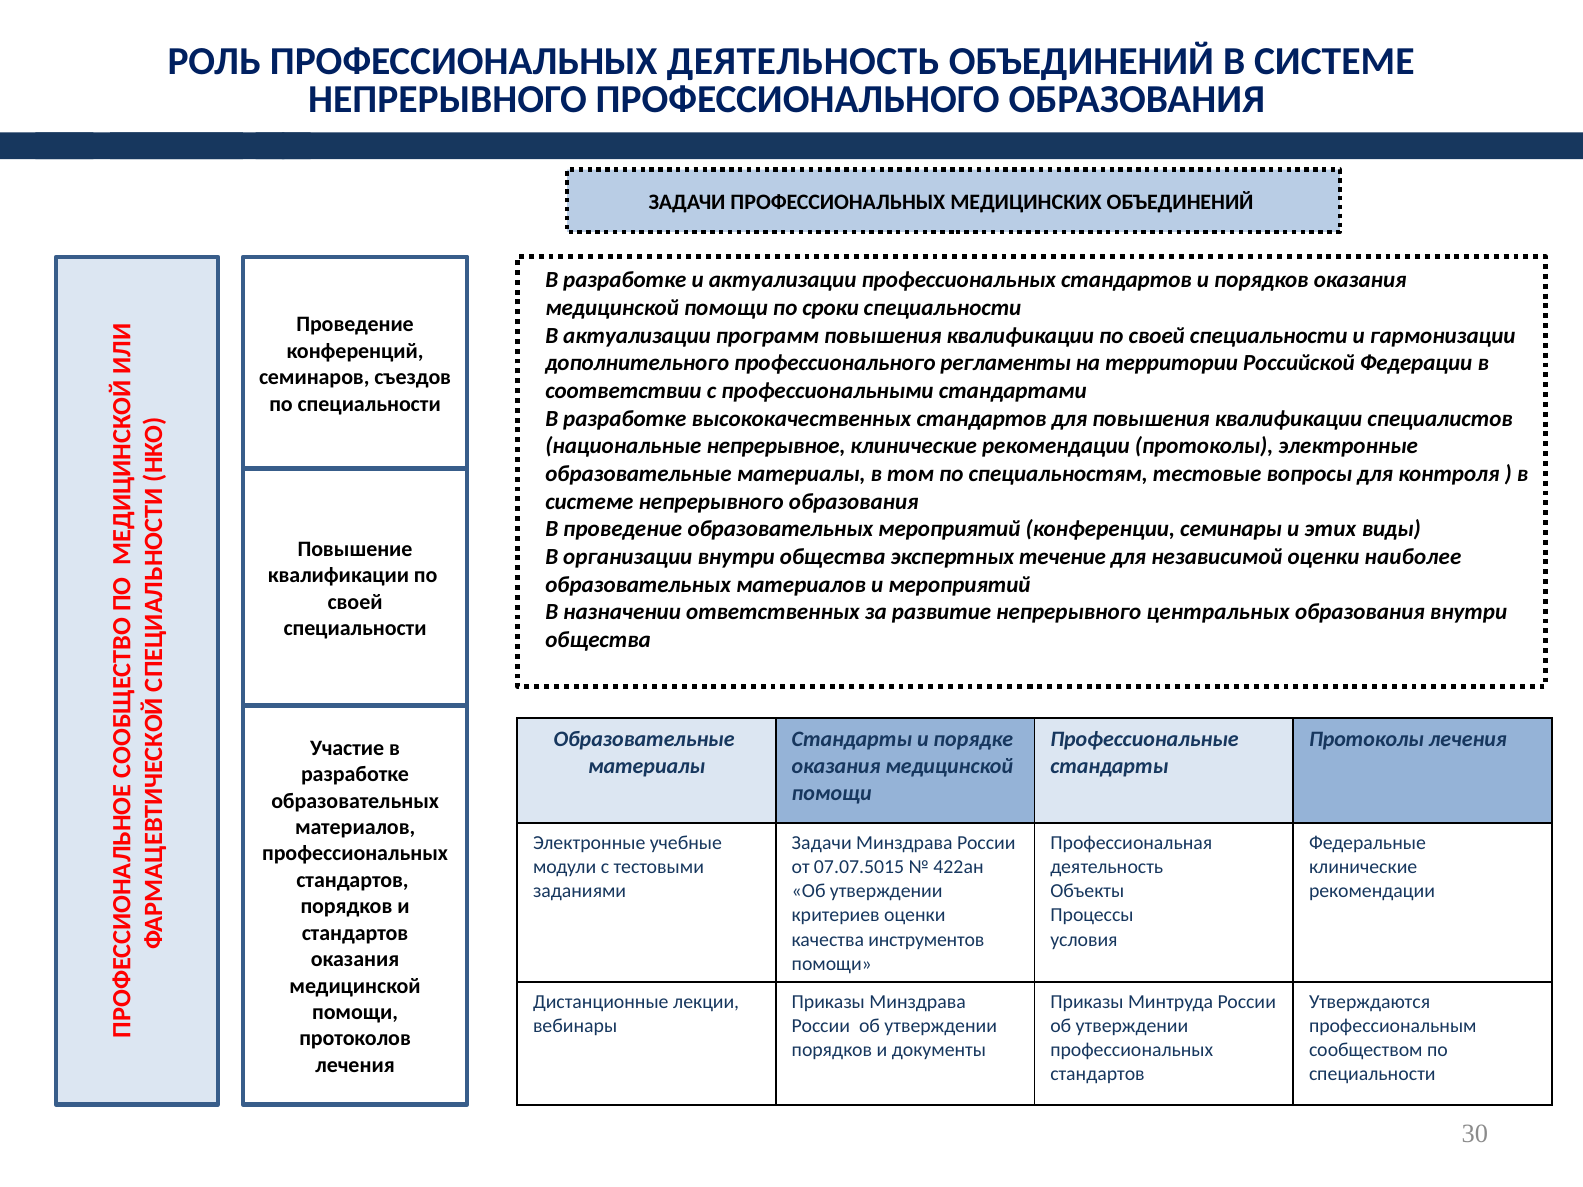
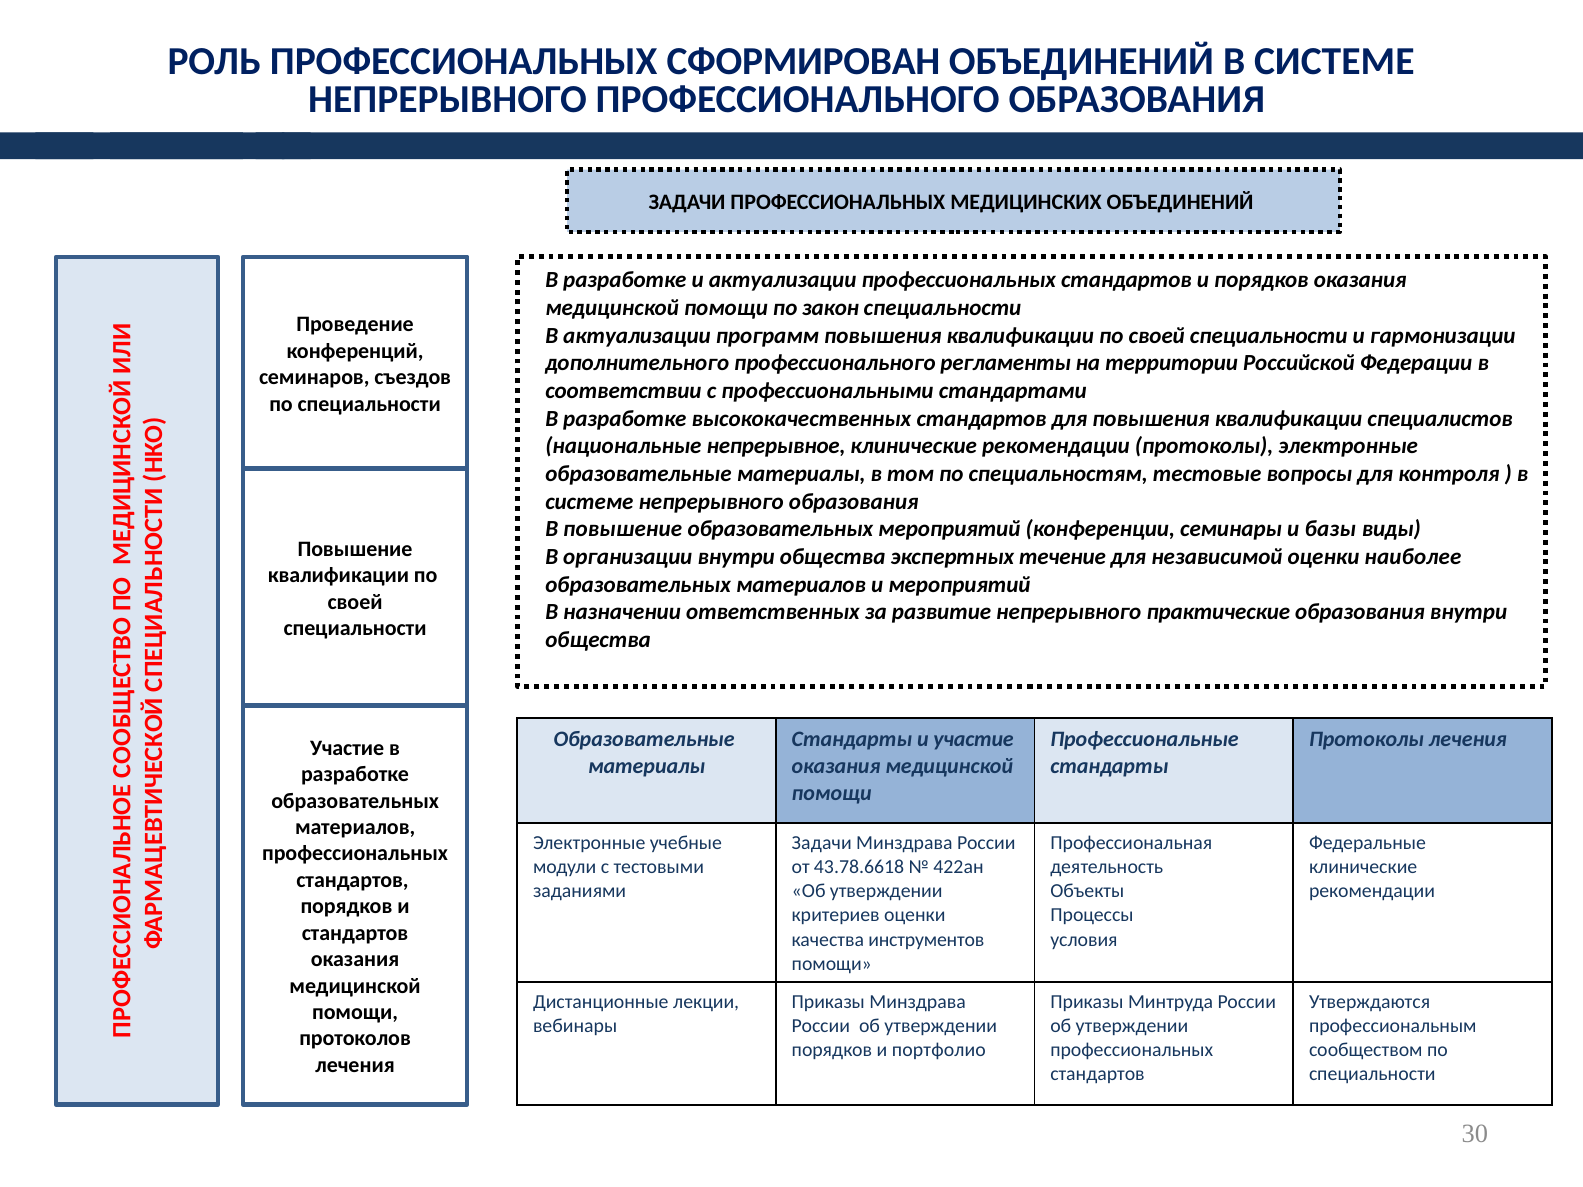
ПРОФЕССИОНАЛЬНЫХ ДЕЯТЕЛЬНОСТЬ: ДЕЯТЕЛЬНОСТЬ -> СФОРМИРОВАН
сроки: сроки -> закон
В проведение: проведение -> повышение
этих: этих -> базы
центральных: центральных -> практические
и порядке: порядке -> участие
07.07.5015: 07.07.5015 -> 43.78.6618
документы: документы -> портфолио
